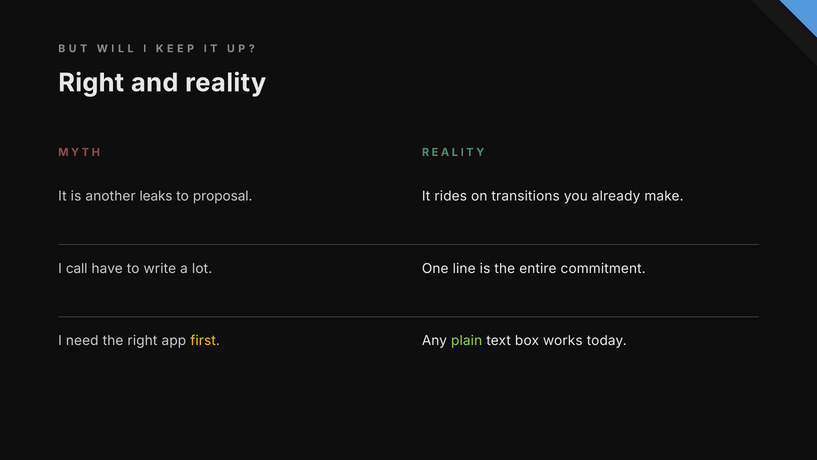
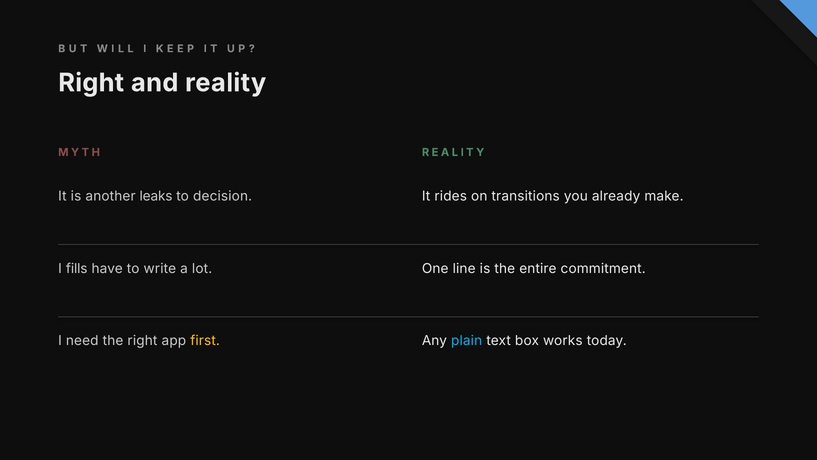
proposal: proposal -> decision
call: call -> fills
plain colour: light green -> light blue
